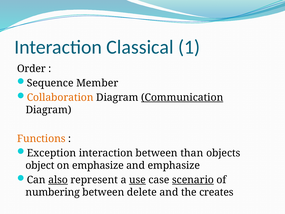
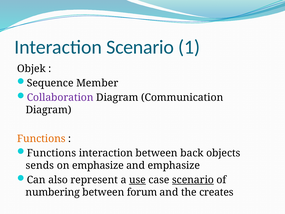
Interaction Classical: Classical -> Scenario
Order: Order -> Objek
Collaboration colour: orange -> purple
Communication underline: present -> none
Exception at (51, 153): Exception -> Functions
than: than -> back
object: object -> sends
also underline: present -> none
delete: delete -> forum
